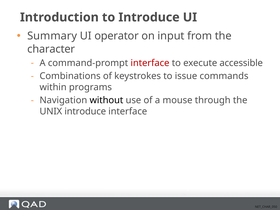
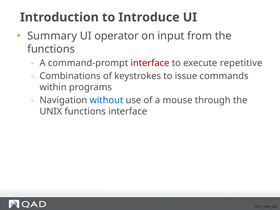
character at (51, 49): character -> functions
accessible: accessible -> repetitive
without colour: black -> blue
UNIX introduce: introduce -> functions
